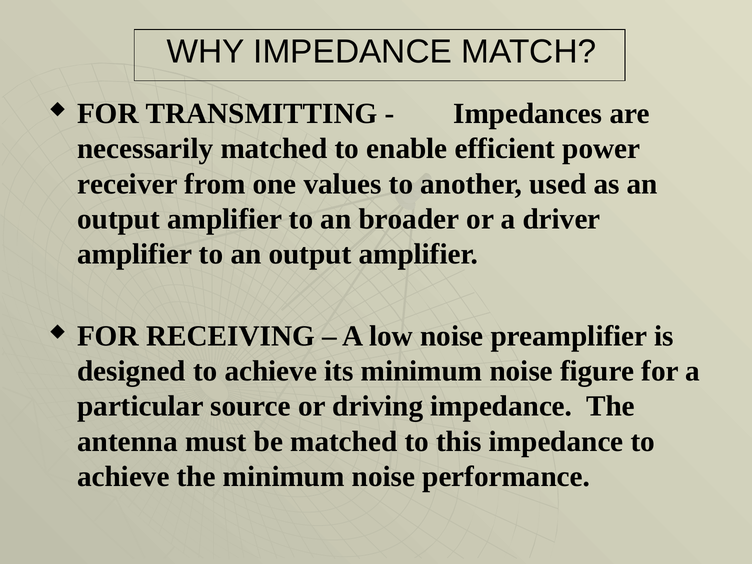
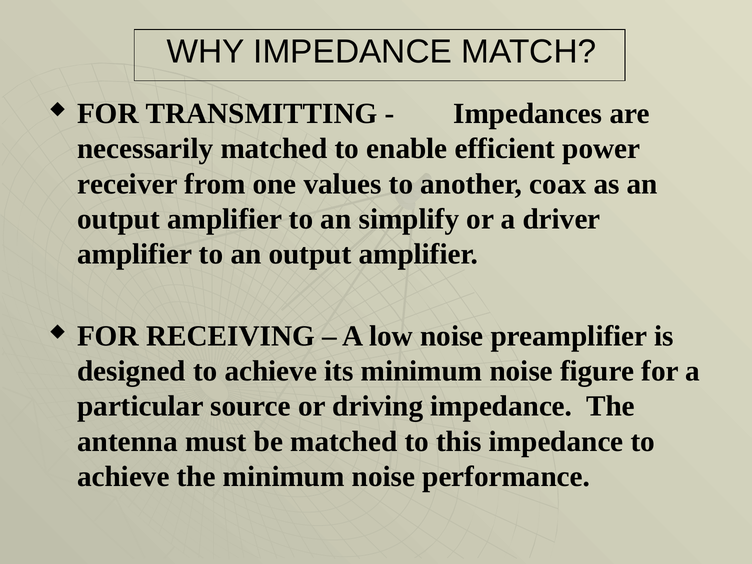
used: used -> coax
broader: broader -> simplify
